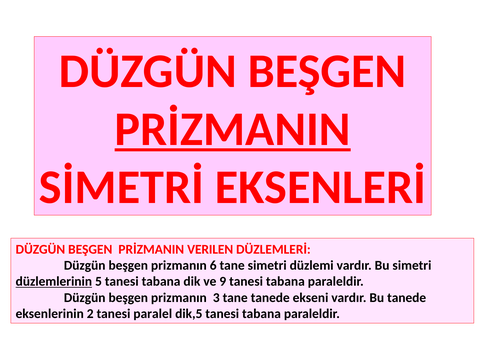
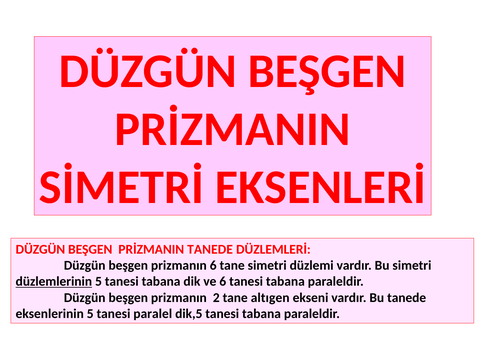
PRİZMANIN at (233, 129) underline: present -> none
PRİZMANIN VERILEN: VERILEN -> TANEDE
ve 9: 9 -> 6
3: 3 -> 2
tane tanede: tanede -> altıgen
eksenlerinin 2: 2 -> 5
